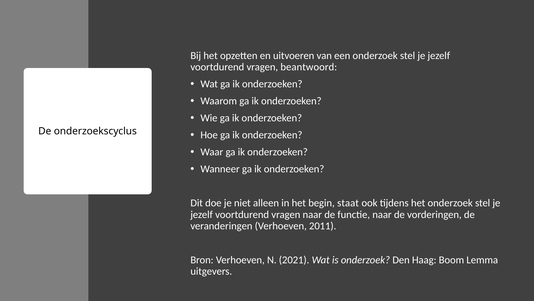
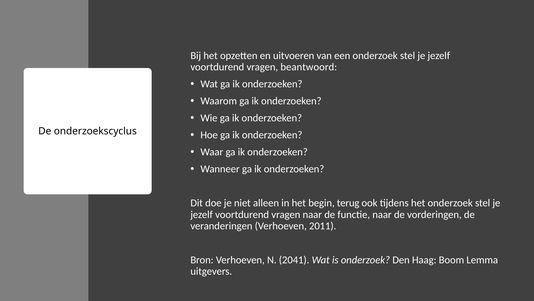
staat: staat -> terug
2021: 2021 -> 2041
